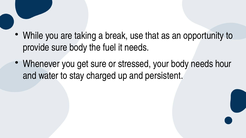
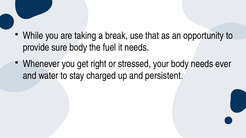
get sure: sure -> right
hour: hour -> ever
